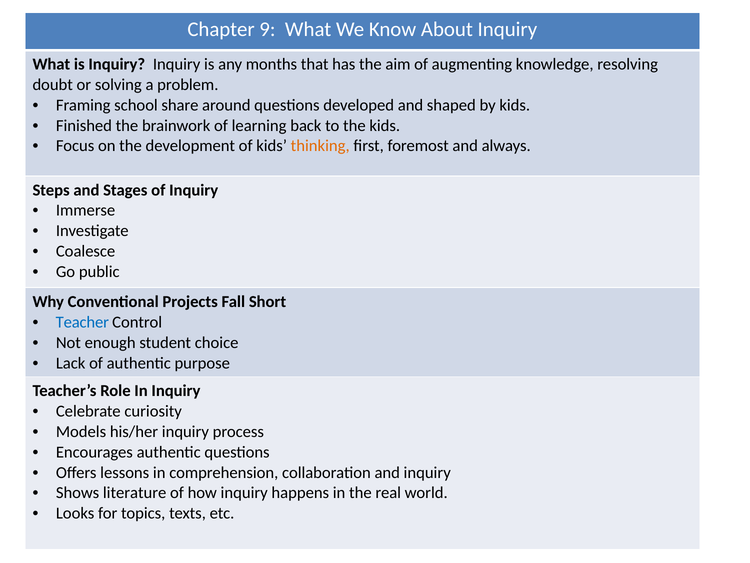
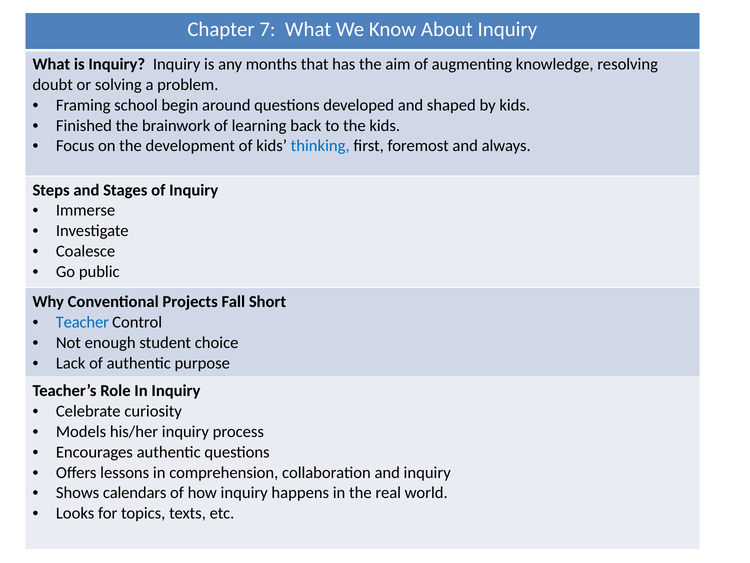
9: 9 -> 7
share: share -> begin
thinking colour: orange -> blue
literature: literature -> calendars
